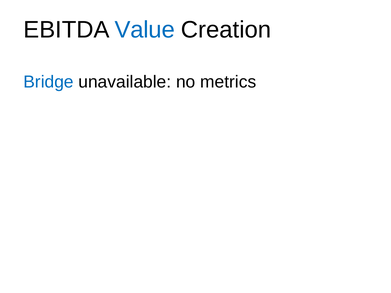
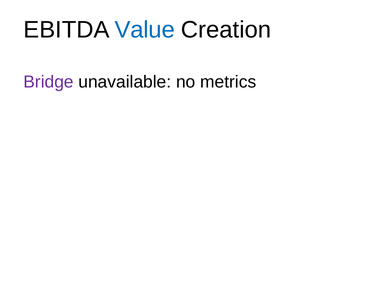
Bridge colour: blue -> purple
